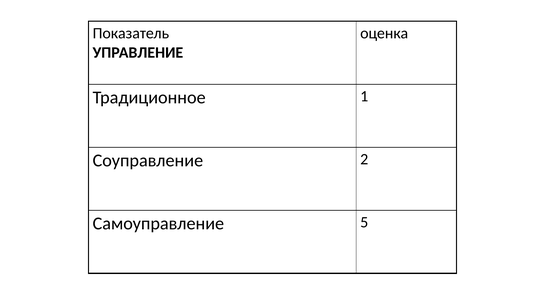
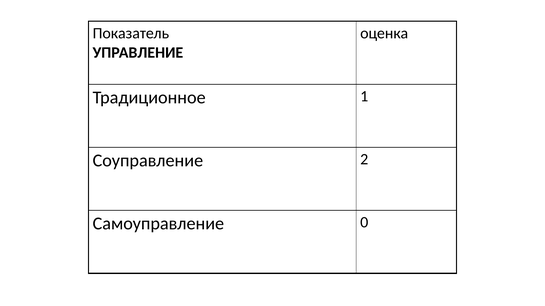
5: 5 -> 0
